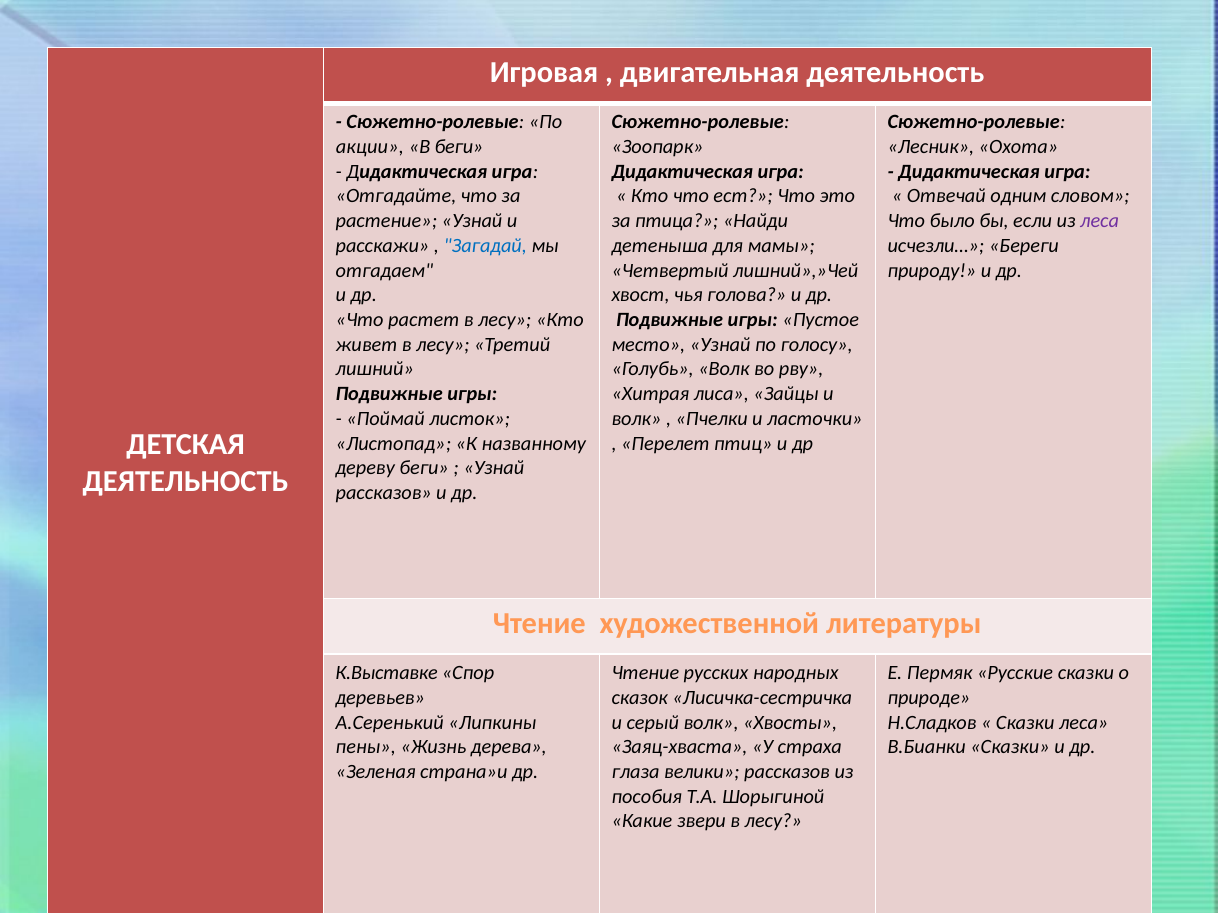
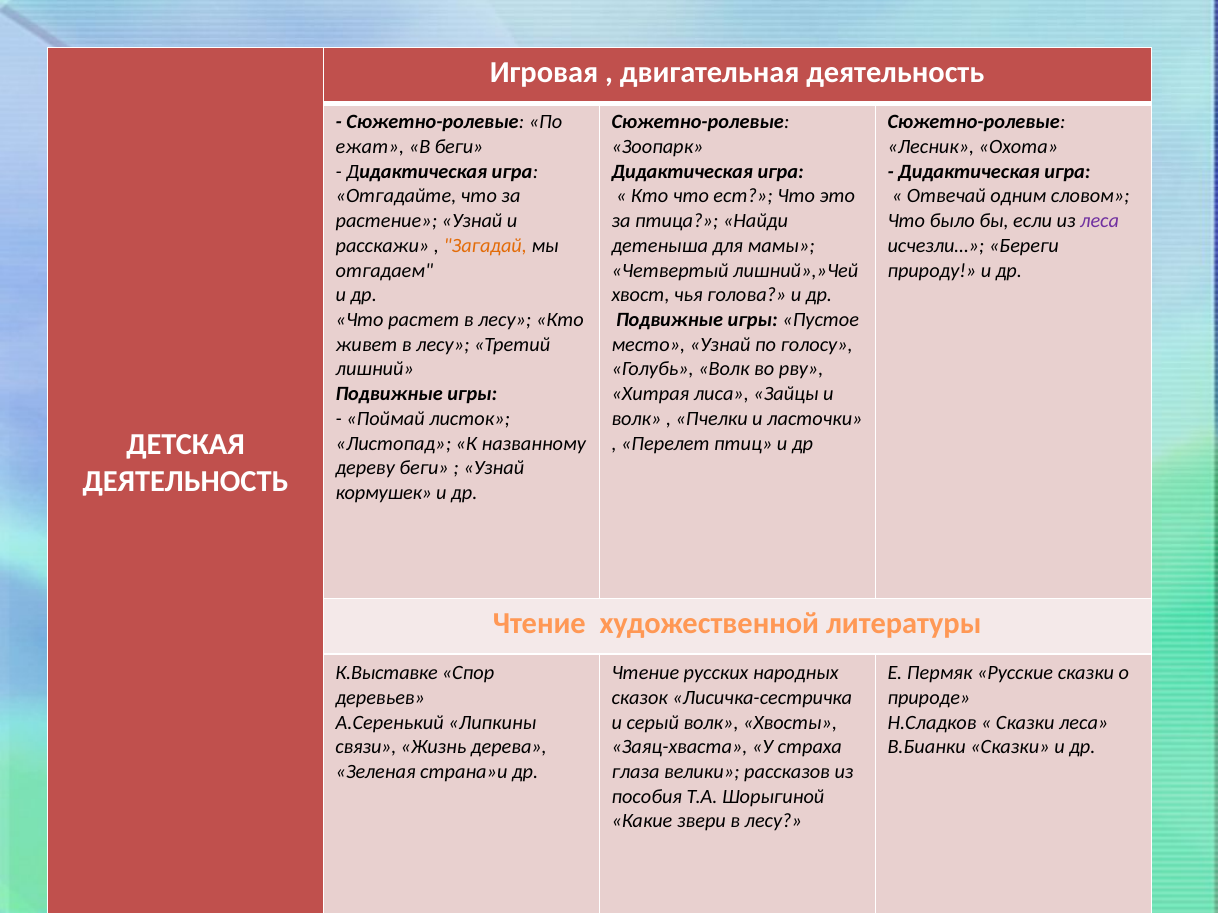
акции: акции -> ежат
Загадай colour: blue -> orange
рассказов at (384, 493): рассказов -> кормушек
пены: пены -> связи
